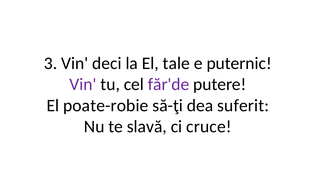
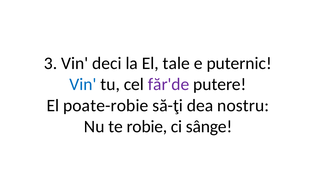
Vin at (83, 84) colour: purple -> blue
suferit: suferit -> nostru
slavă: slavă -> robie
cruce: cruce -> sânge
